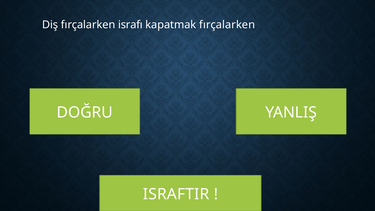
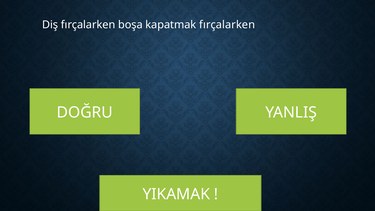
israfı: israfı -> boşa
ISRAFTIR: ISRAFTIR -> YIKAMAK
